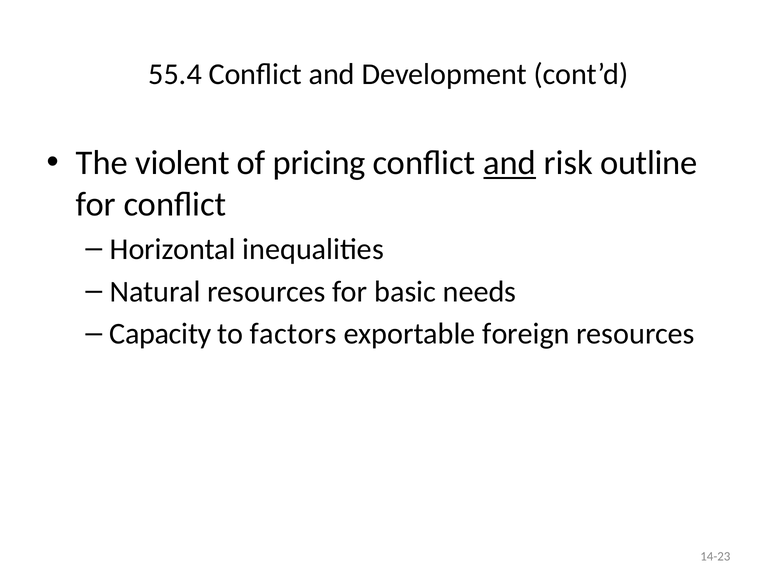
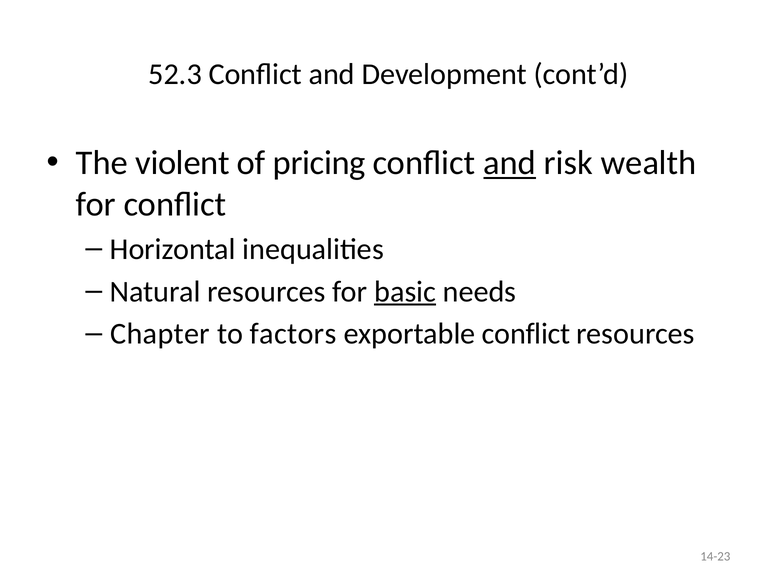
55.4: 55.4 -> 52.3
outline: outline -> wealth
basic underline: none -> present
Capacity: Capacity -> Chapter
exportable foreign: foreign -> conflict
